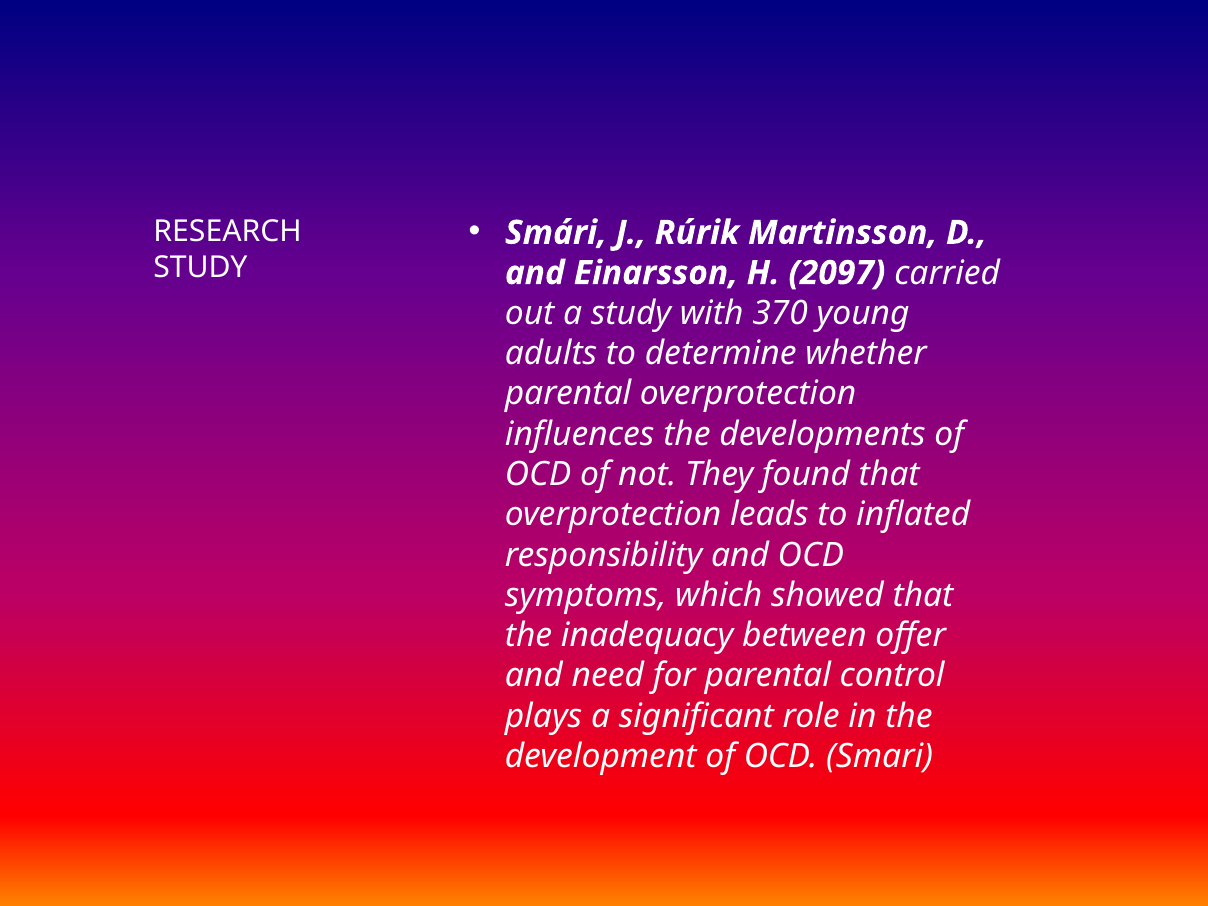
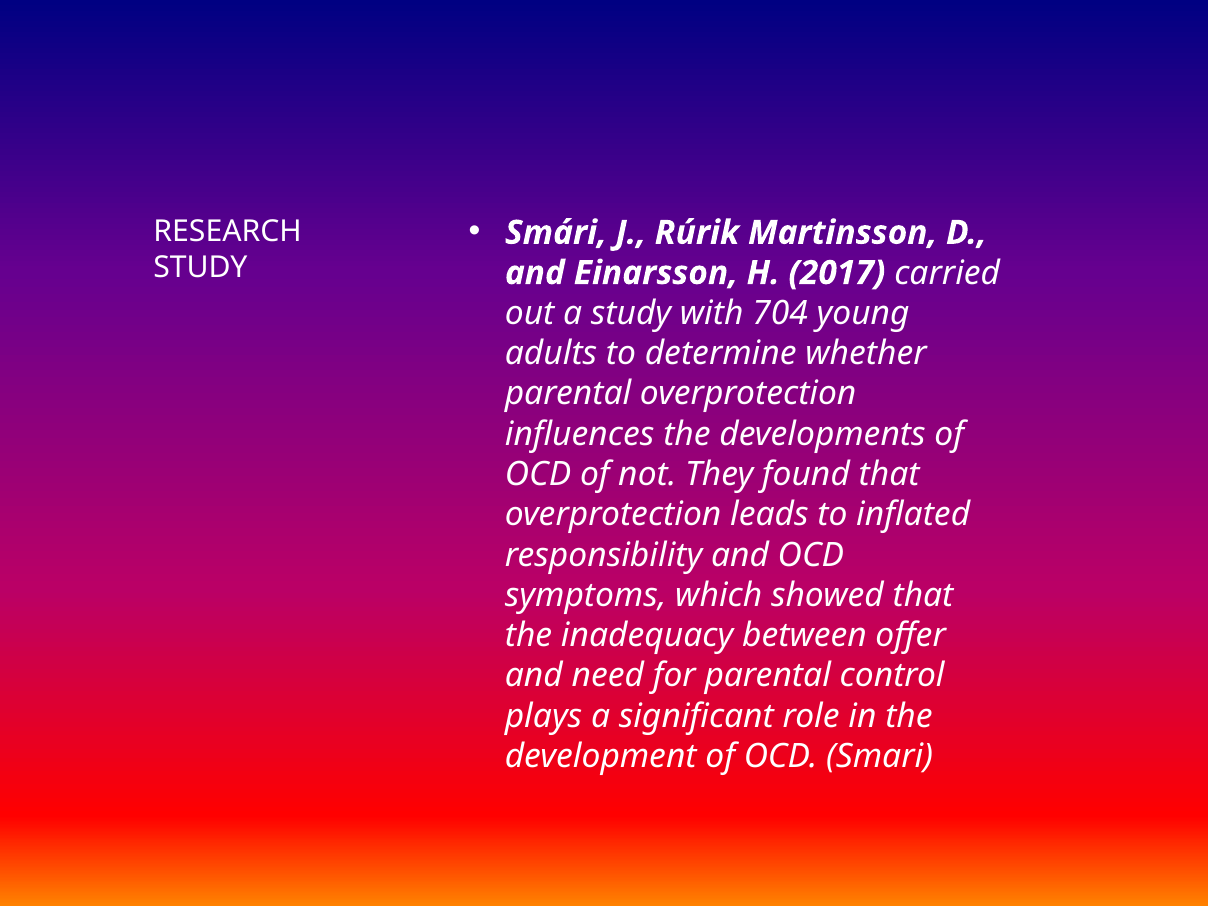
2097: 2097 -> 2017
370: 370 -> 704
